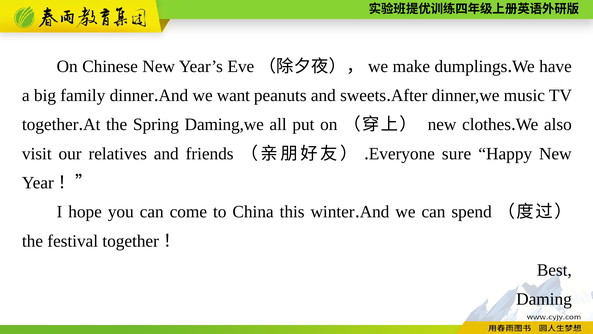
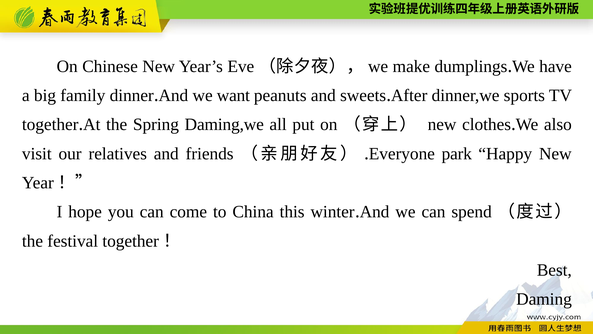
music: music -> sports
sure: sure -> park
